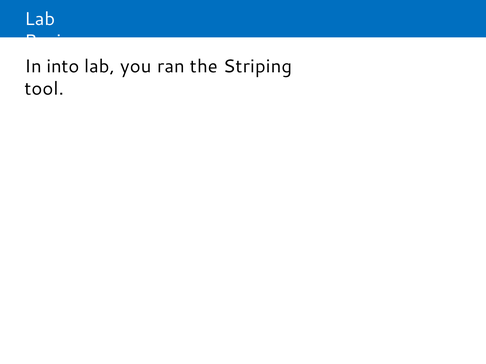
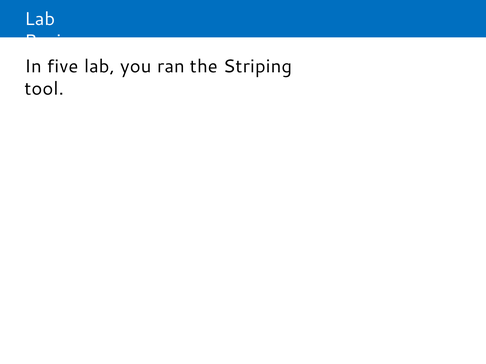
into: into -> five
